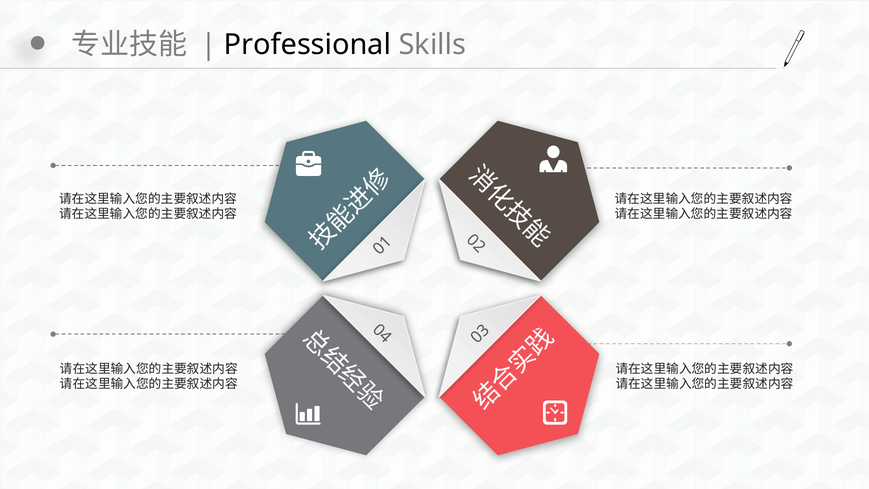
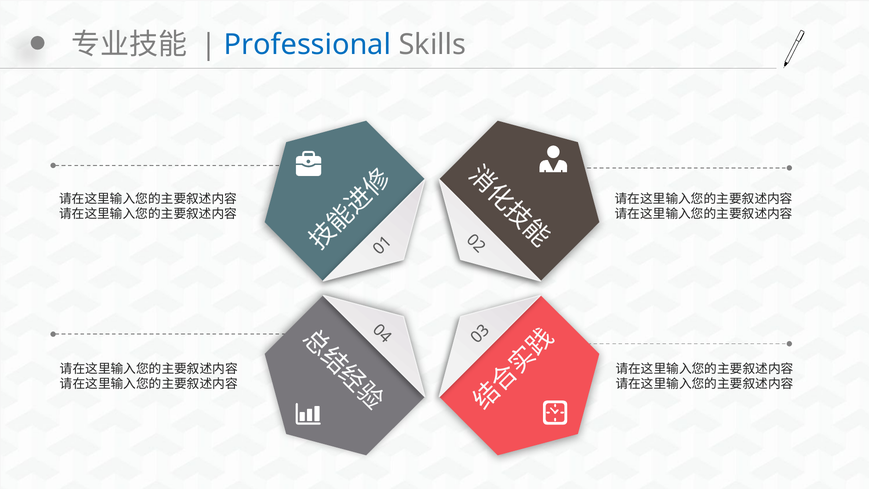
Professional colour: black -> blue
